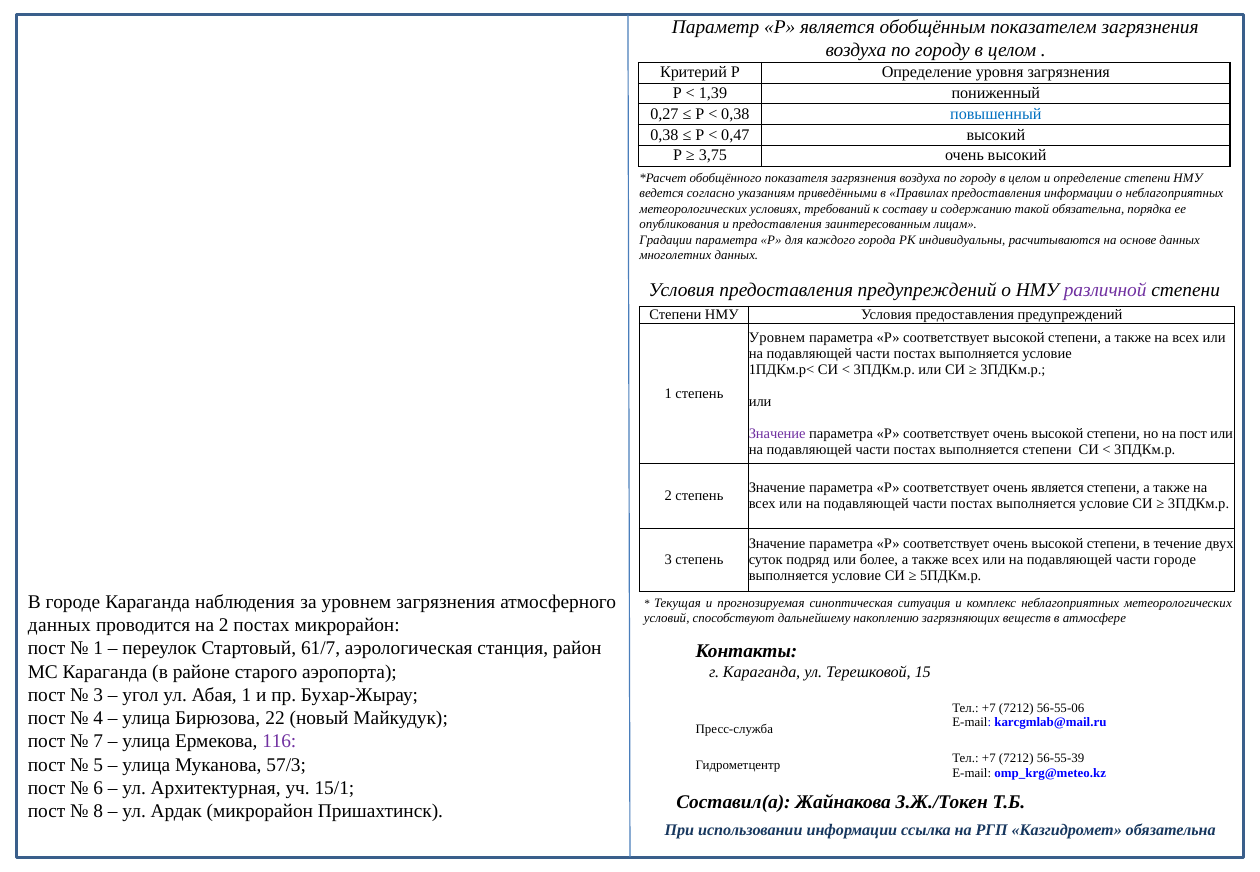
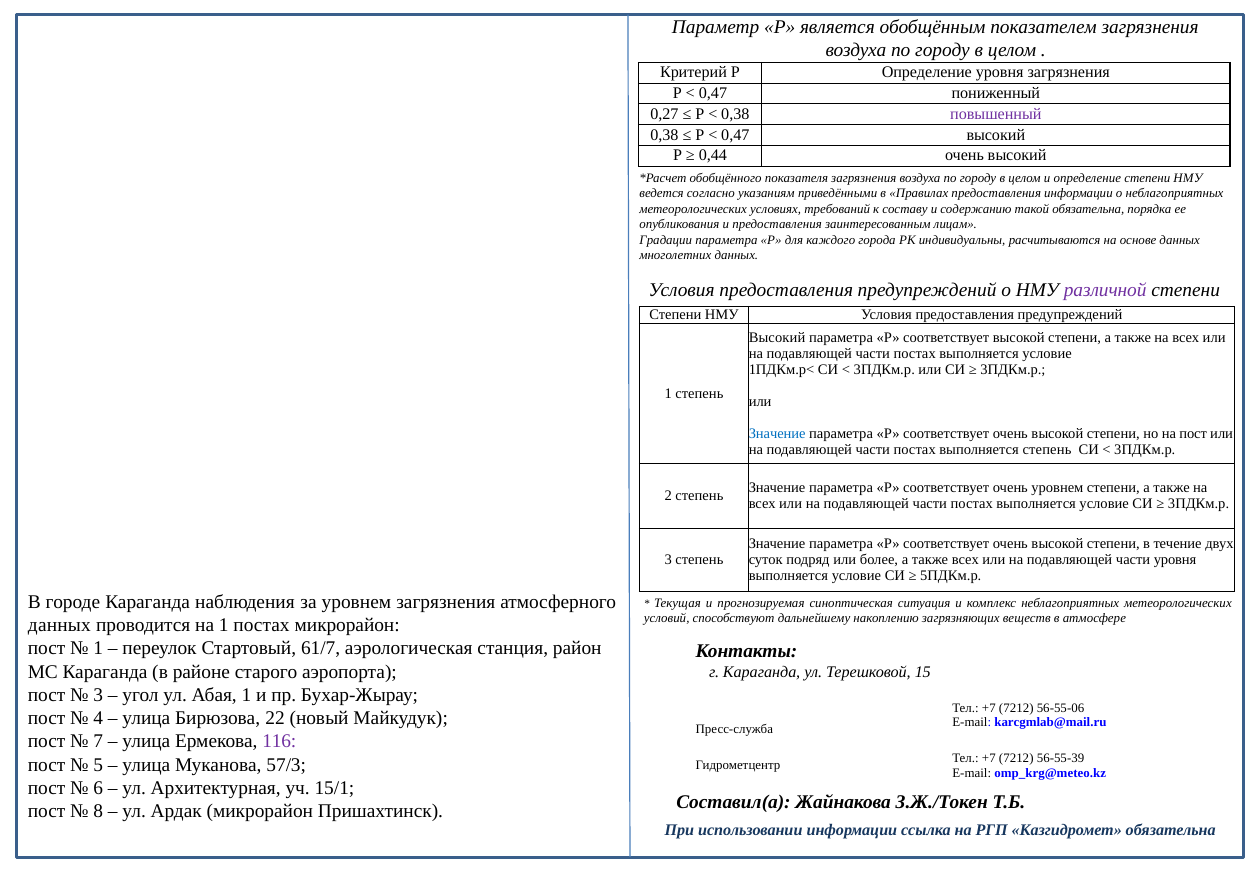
1,39 at (713, 93): 1,39 -> 0,47
повышенный colour: blue -> purple
3,75: 3,75 -> 0,44
Уровнем at (777, 337): Уровнем -> Высокий
Значение at (777, 434) colour: purple -> blue
выполняется степени: степени -> степень
очень является: является -> уровнем
части городе: городе -> уровня
на 2: 2 -> 1
